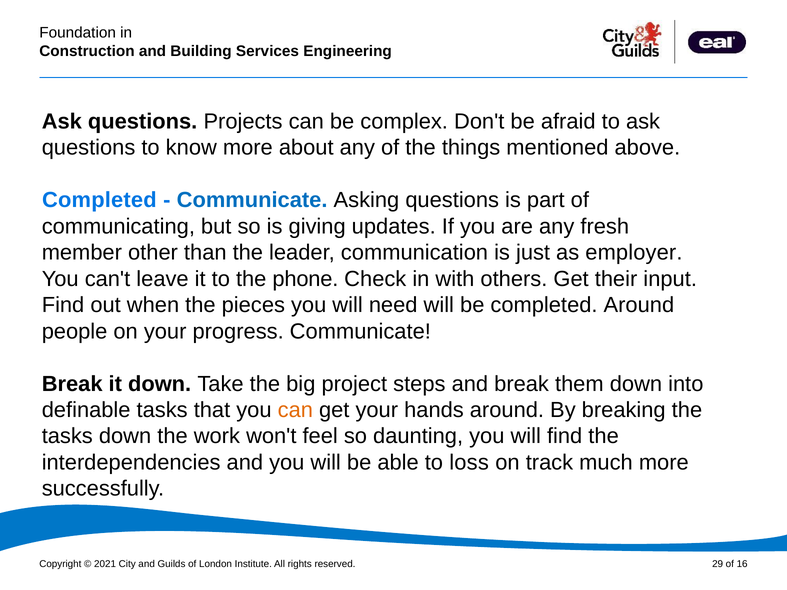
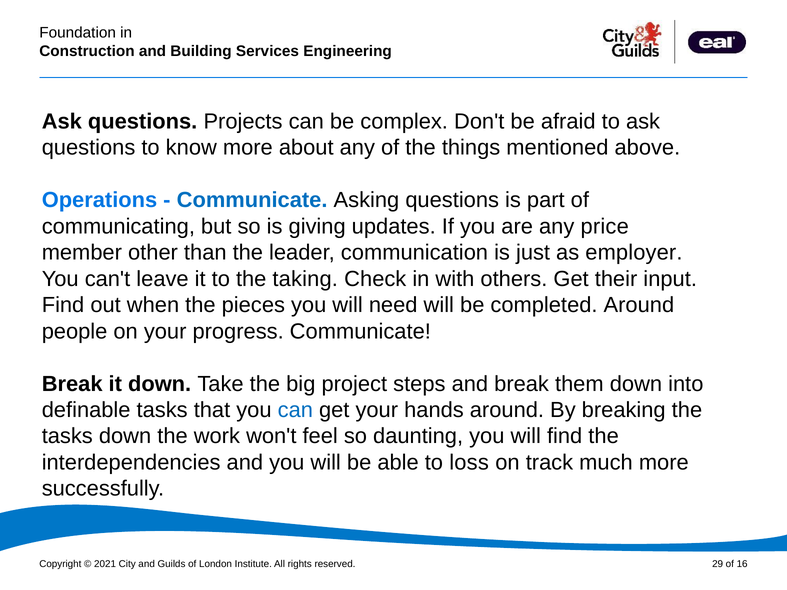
Completed at (99, 200): Completed -> Operations
fresh: fresh -> price
phone: phone -> taking
can at (295, 410) colour: orange -> blue
